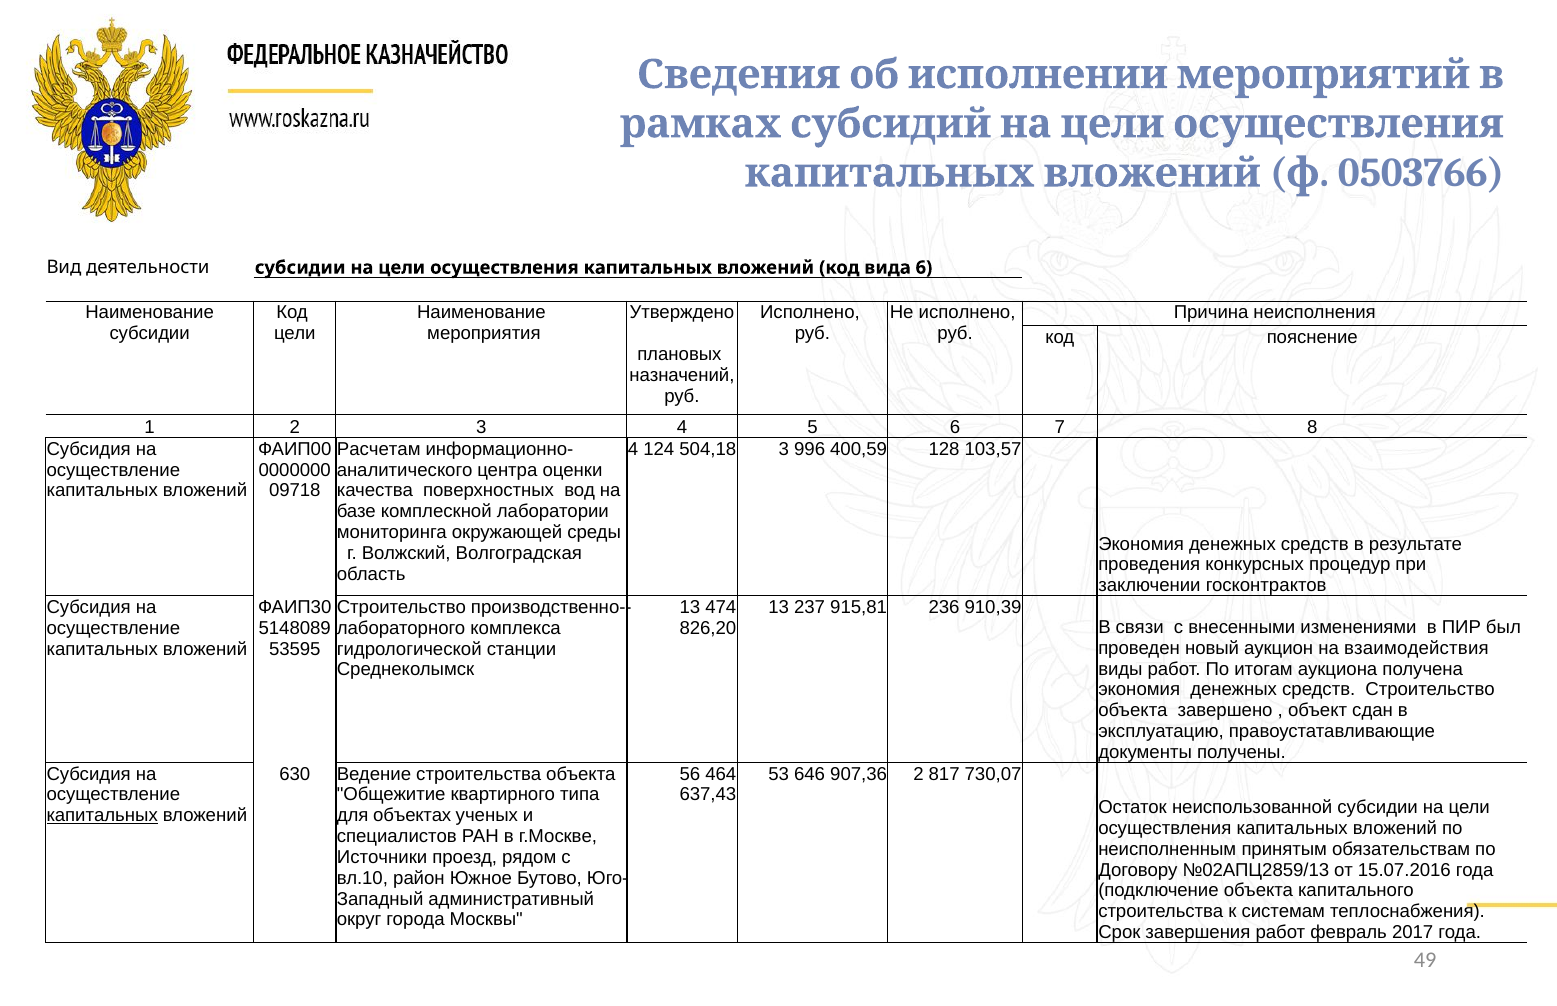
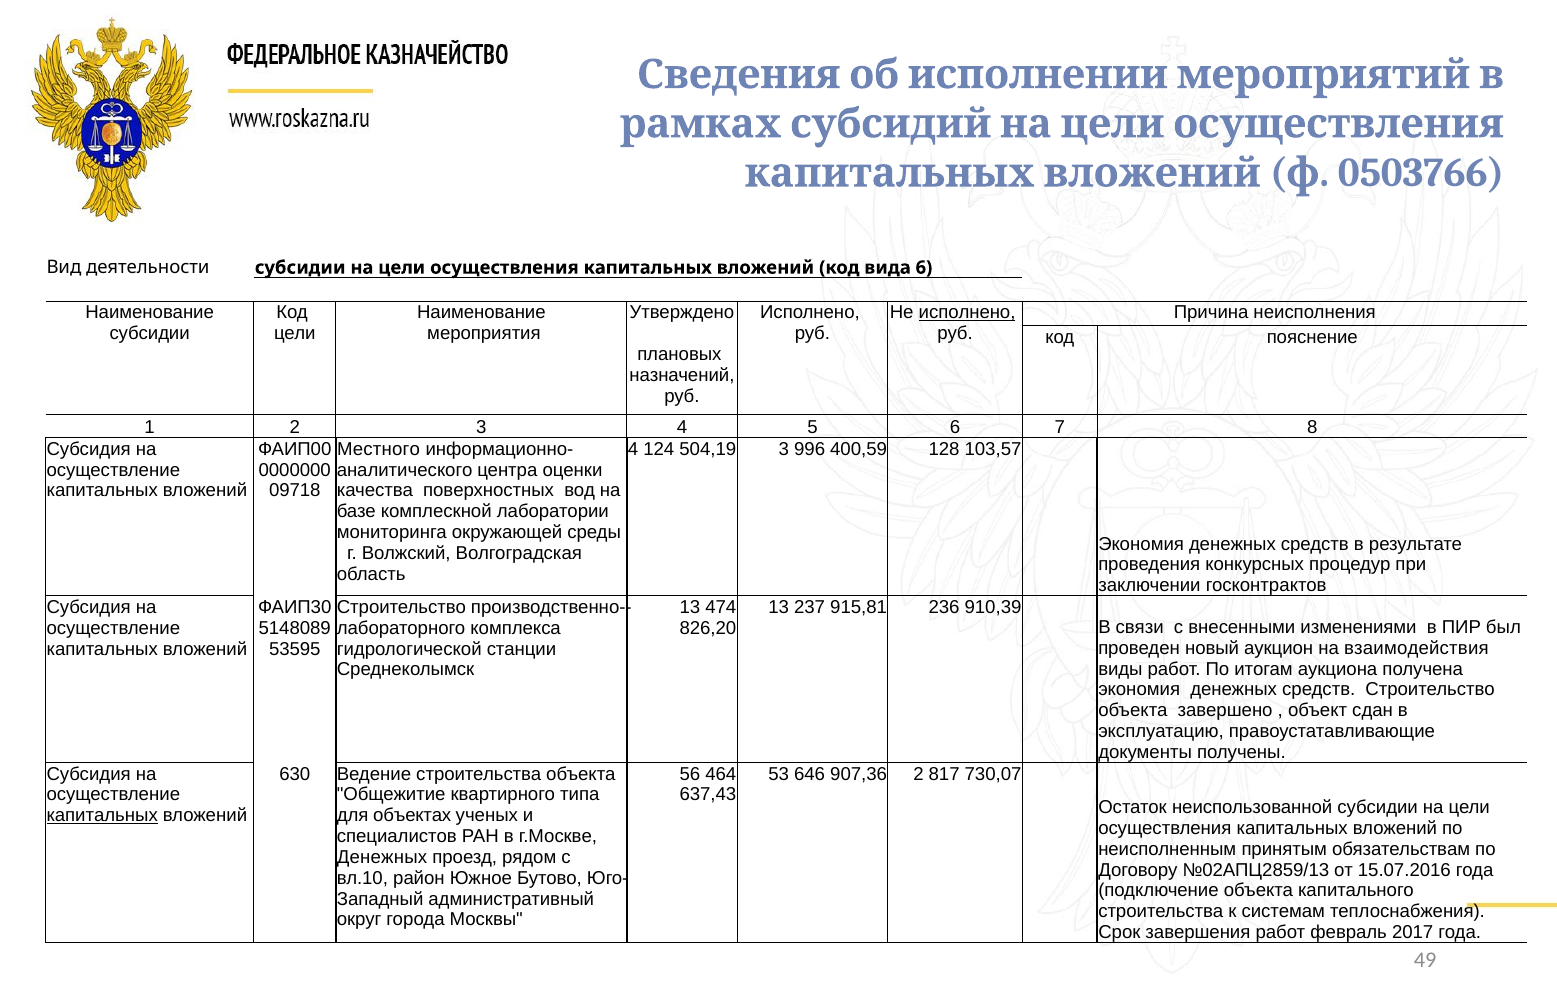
исполнено at (967, 312) underline: none -> present
Расчетам: Расчетам -> Местного
504,18: 504,18 -> 504,19
Источники at (382, 857): Источники -> Денежных
